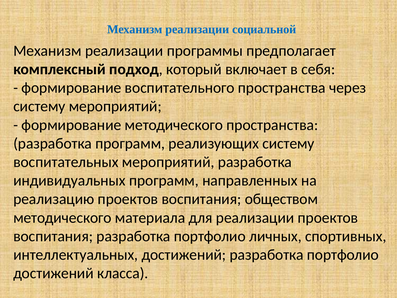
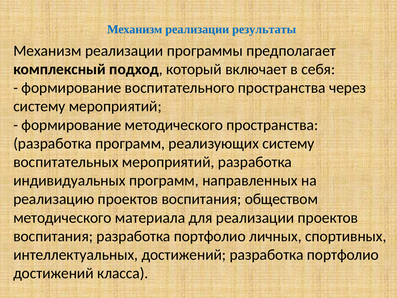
социальной: социальной -> результаты
